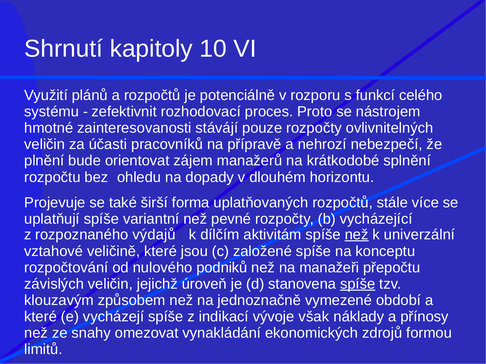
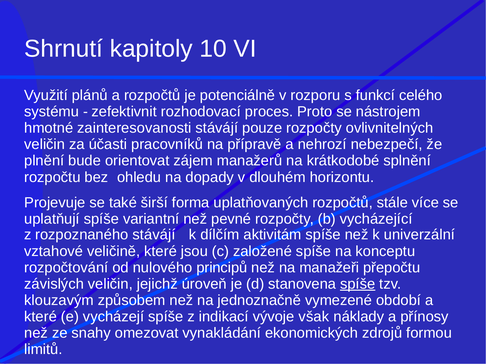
rozpoznaného výdajů: výdajů -> stávájí
než at (357, 235) underline: present -> none
podniků: podniků -> principů
